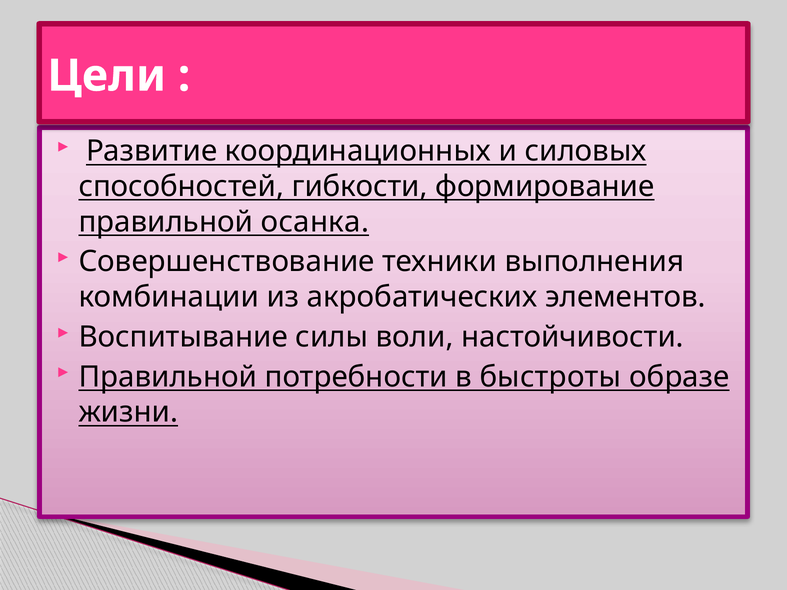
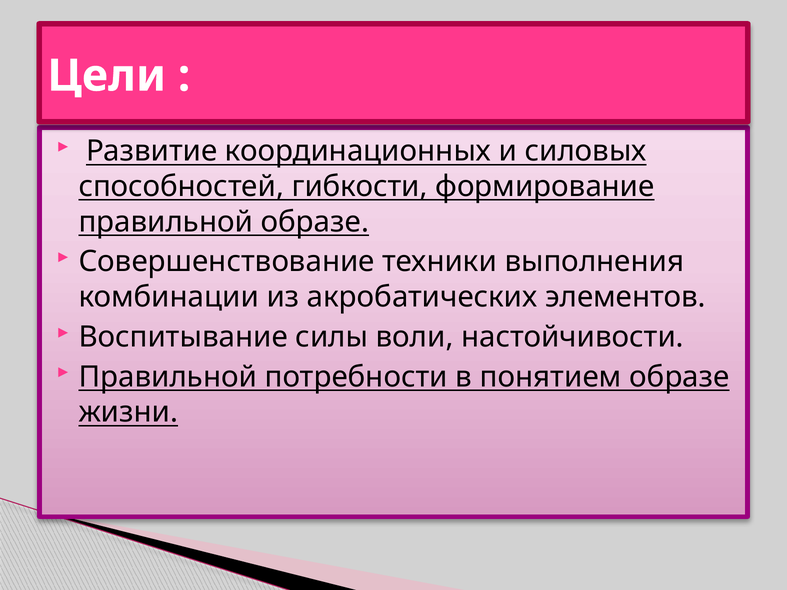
правильной осанка: осанка -> образе
быстроты: быстроты -> понятием
